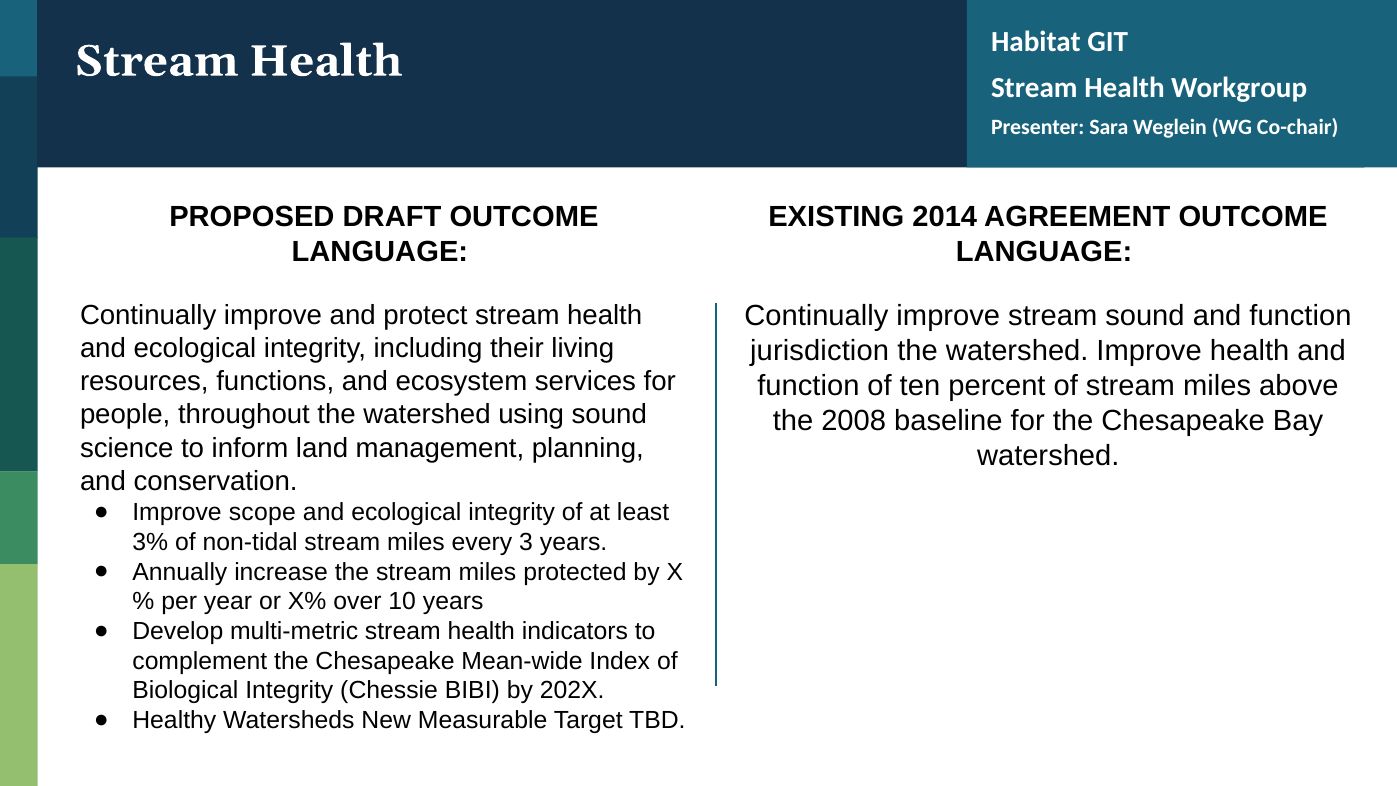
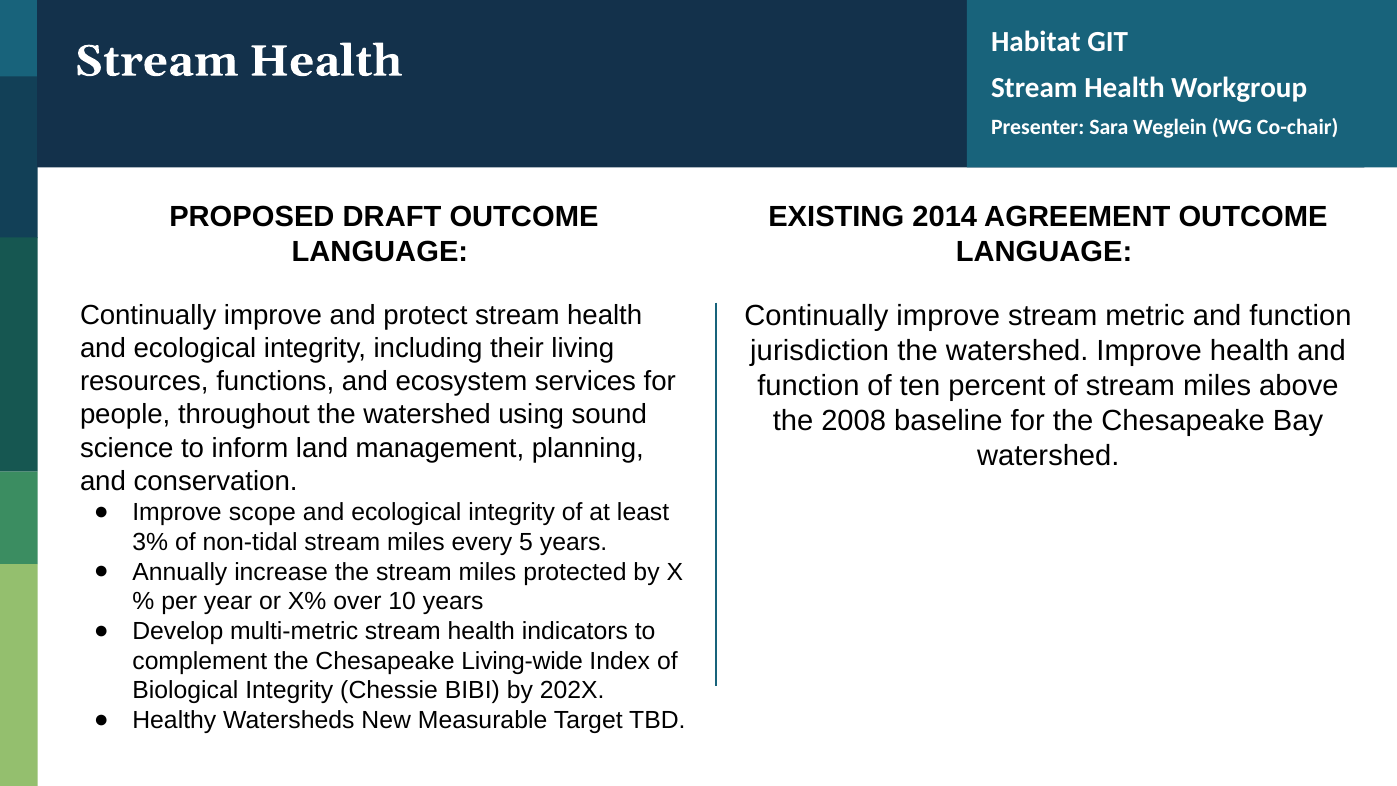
stream sound: sound -> metric
3: 3 -> 5
Mean-wide: Mean-wide -> Living-wide
